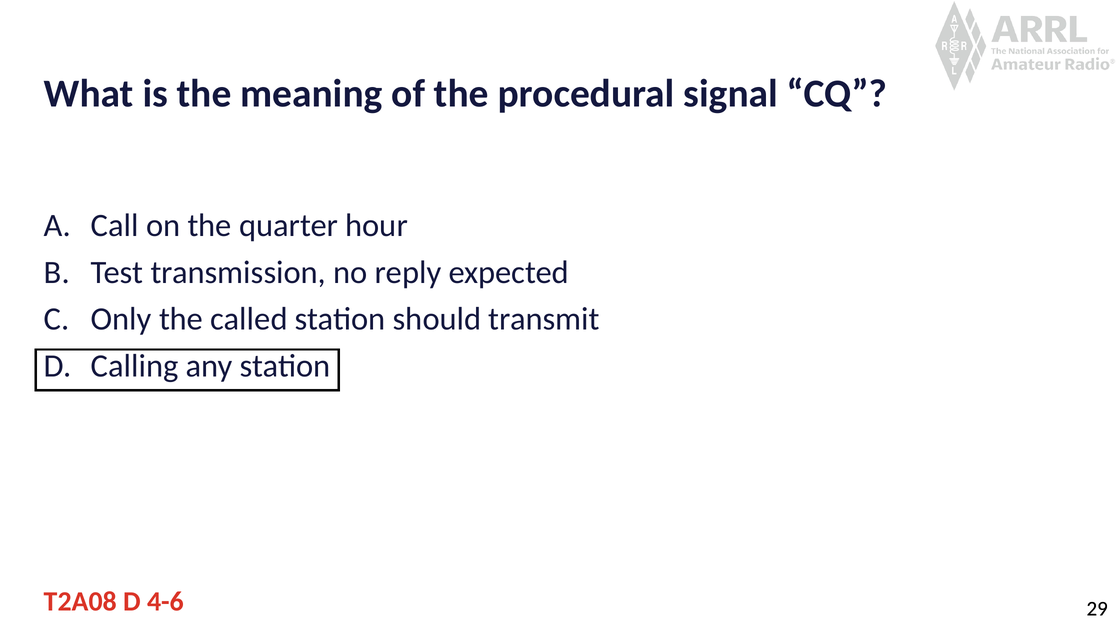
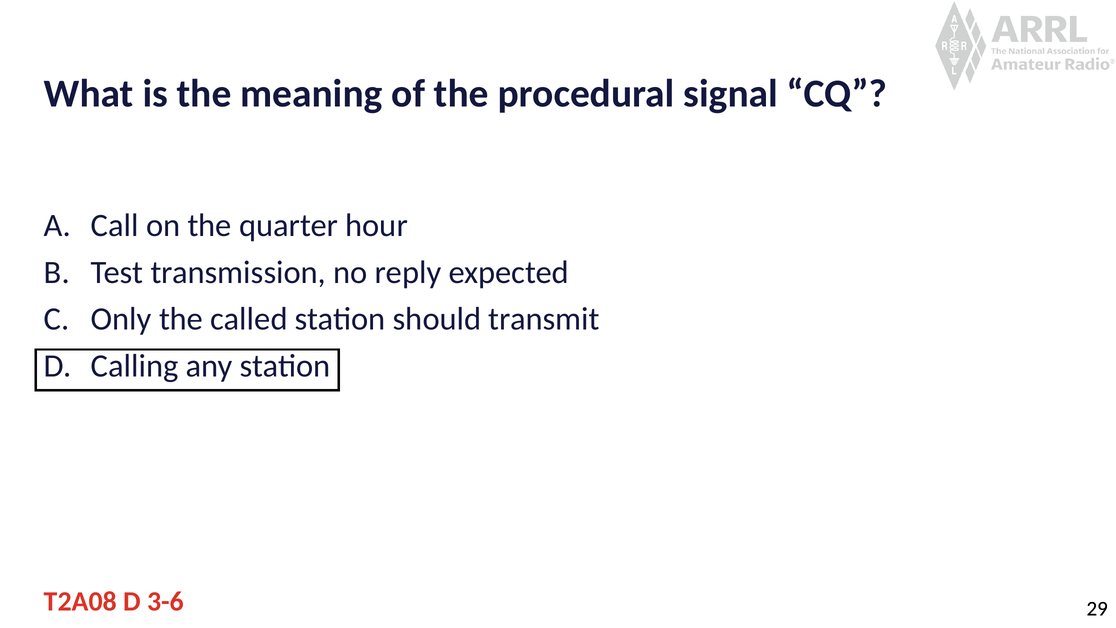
4-6: 4-6 -> 3-6
